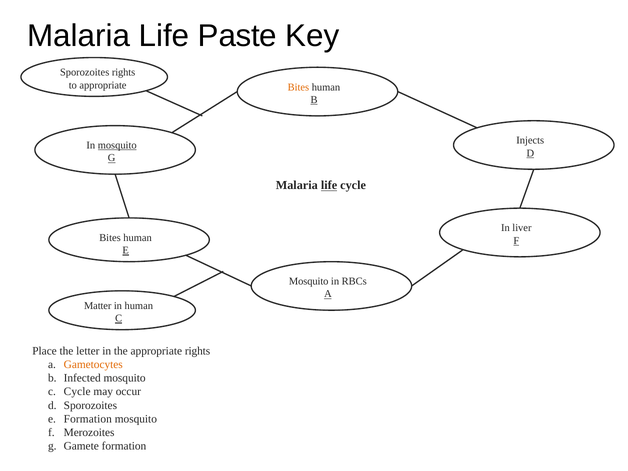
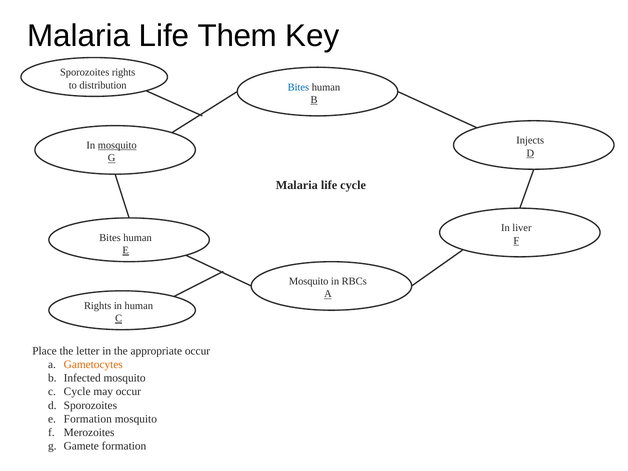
Paste: Paste -> Them
to appropriate: appropriate -> distribution
Bites at (298, 87) colour: orange -> blue
life at (329, 185) underline: present -> none
Matter at (98, 306): Matter -> Rights
appropriate rights: rights -> occur
